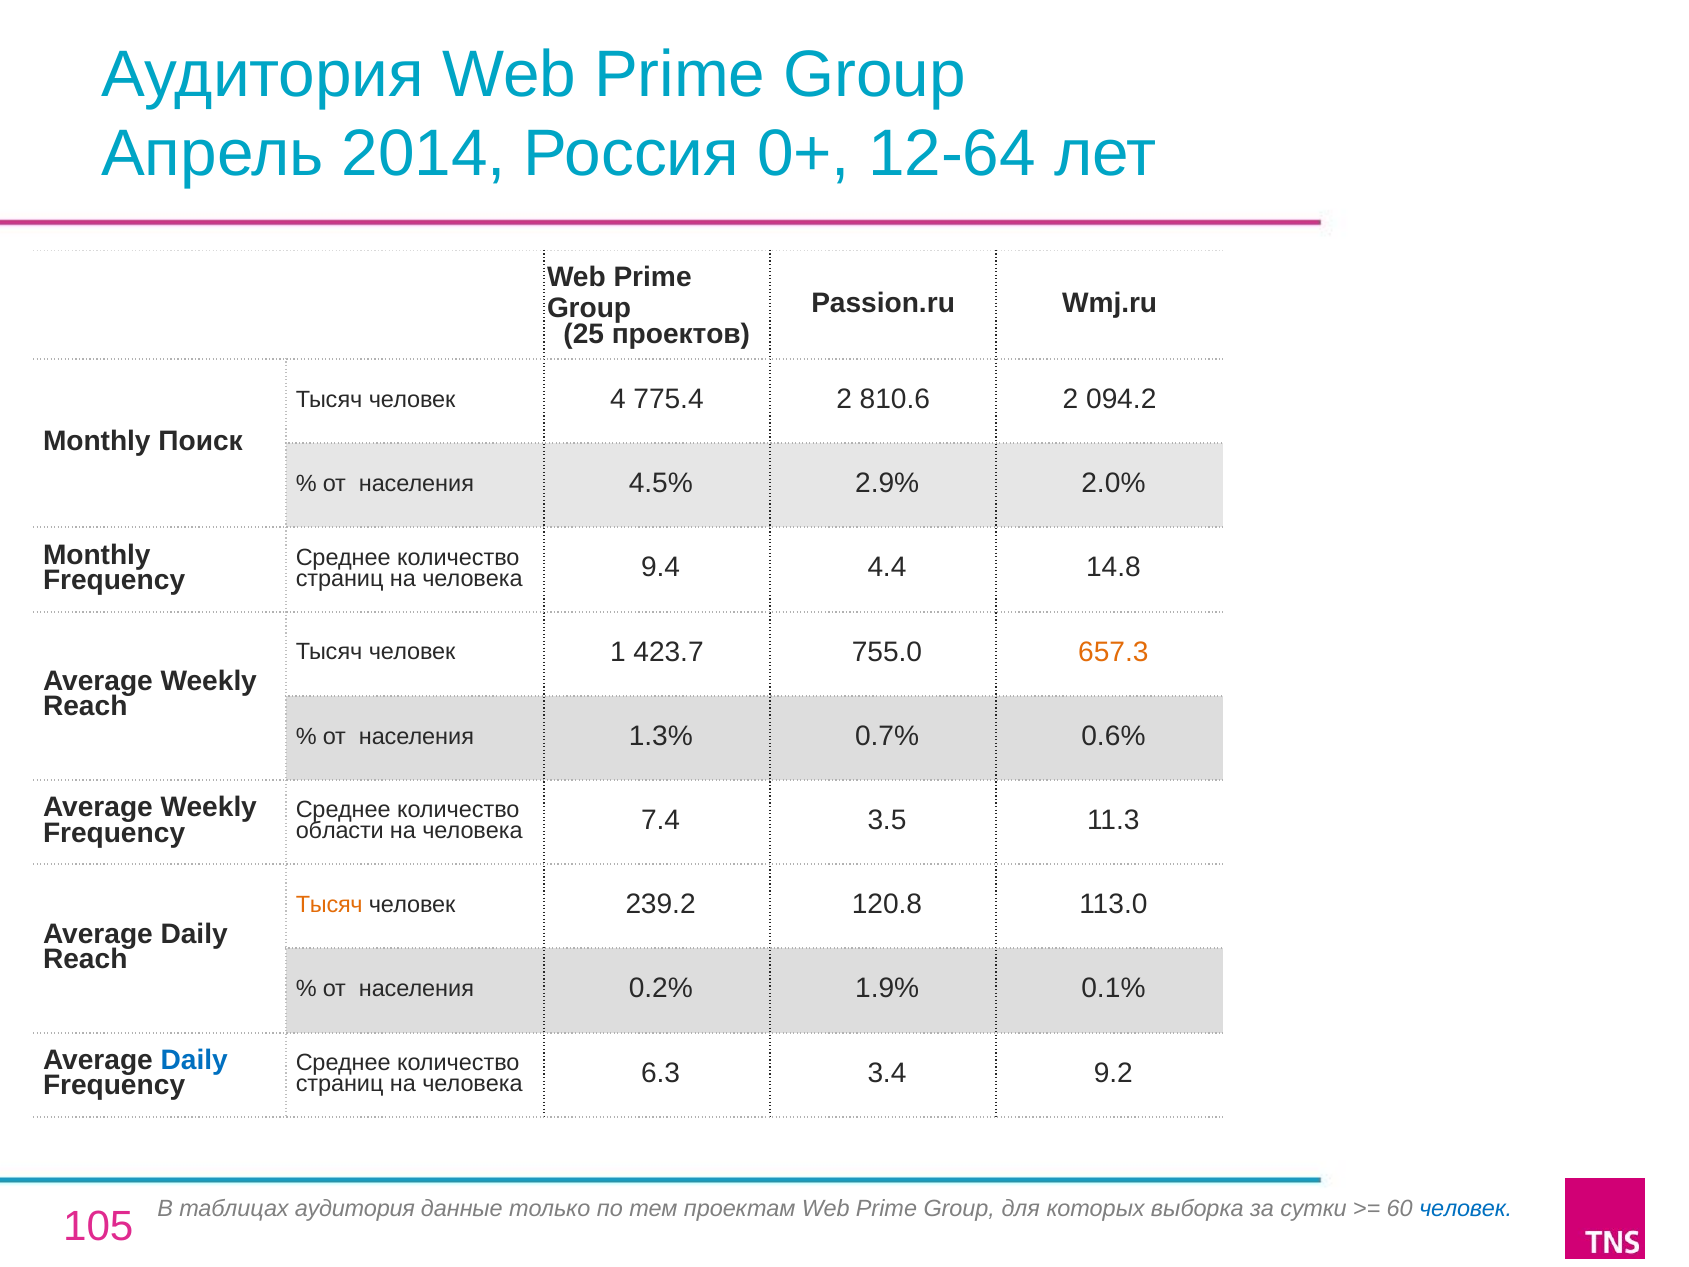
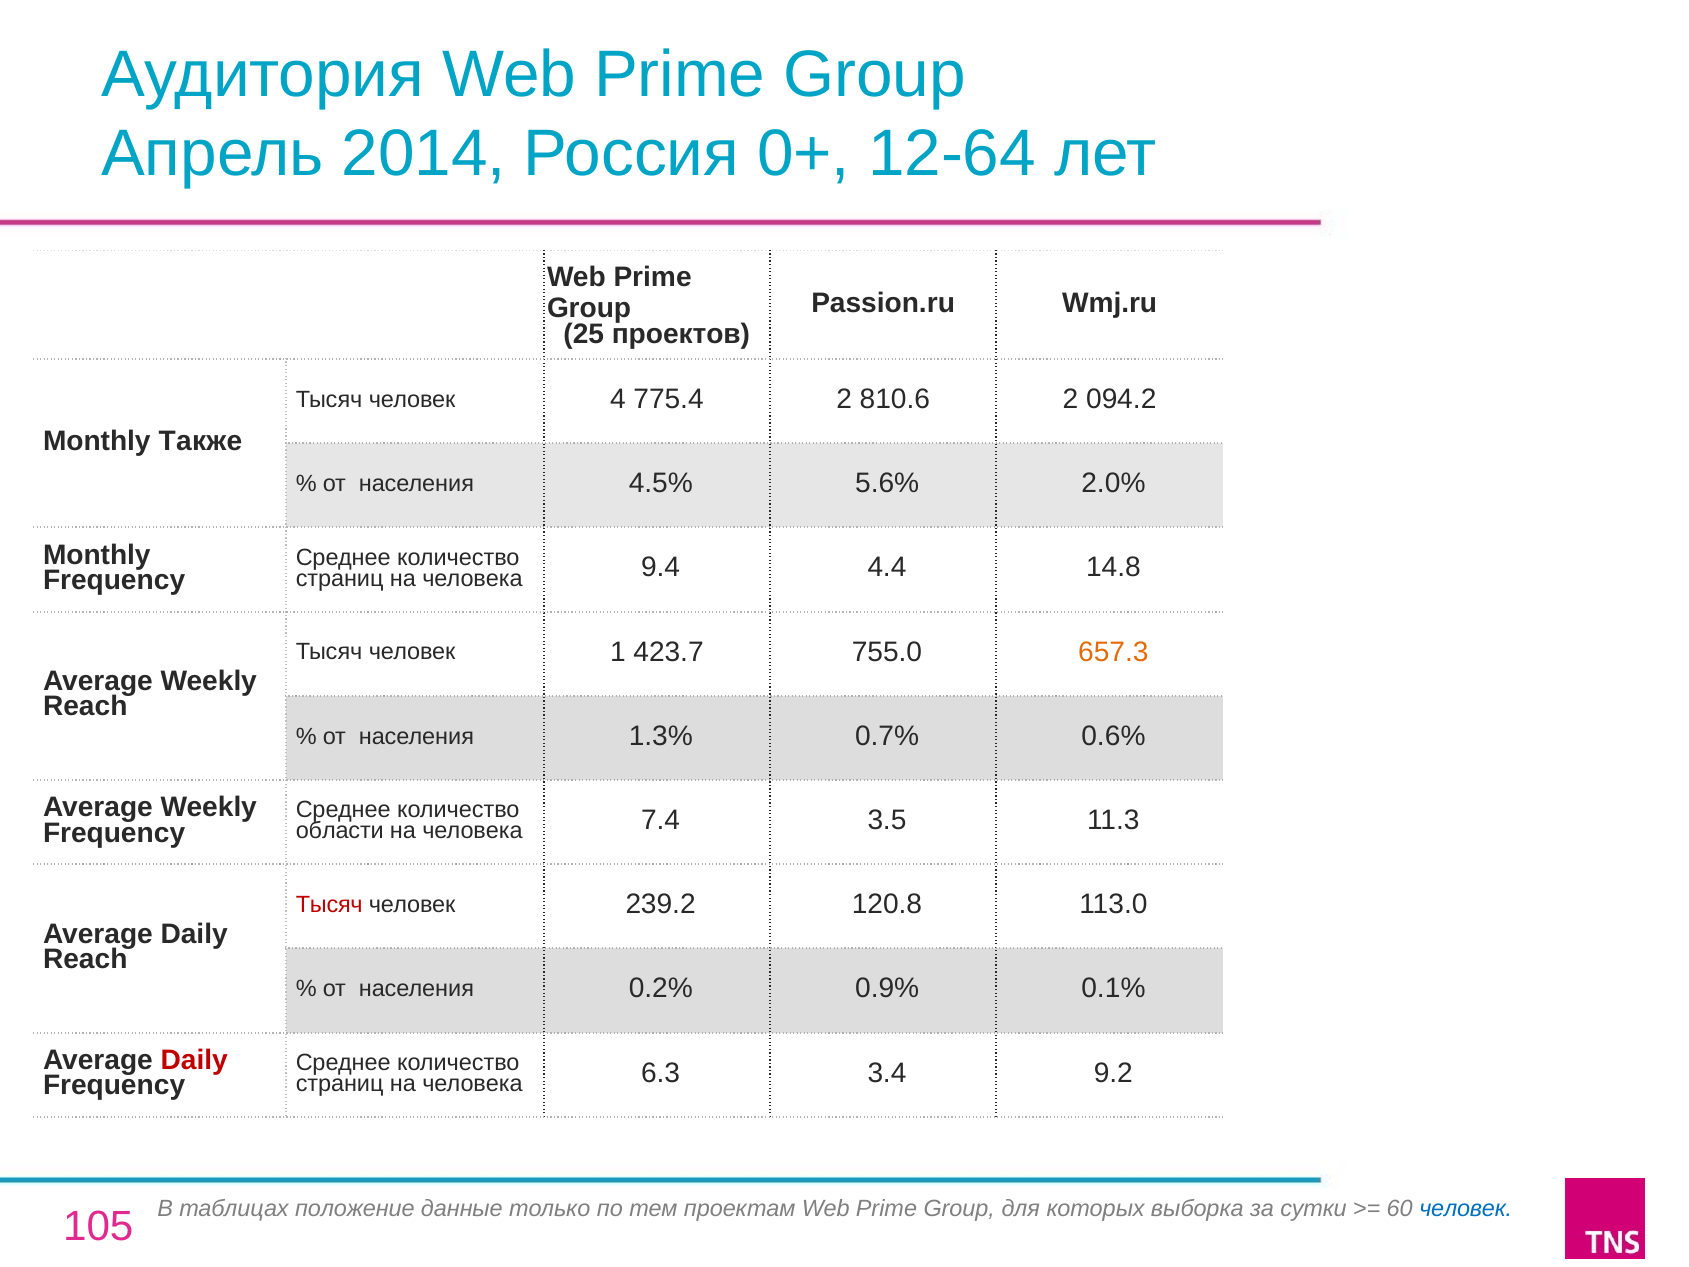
Поиск: Поиск -> Также
2.9%: 2.9% -> 5.6%
Тысяч at (329, 905) colour: orange -> red
1.9%: 1.9% -> 0.9%
Daily at (194, 1060) colour: blue -> red
таблицах аудитория: аудитория -> положение
